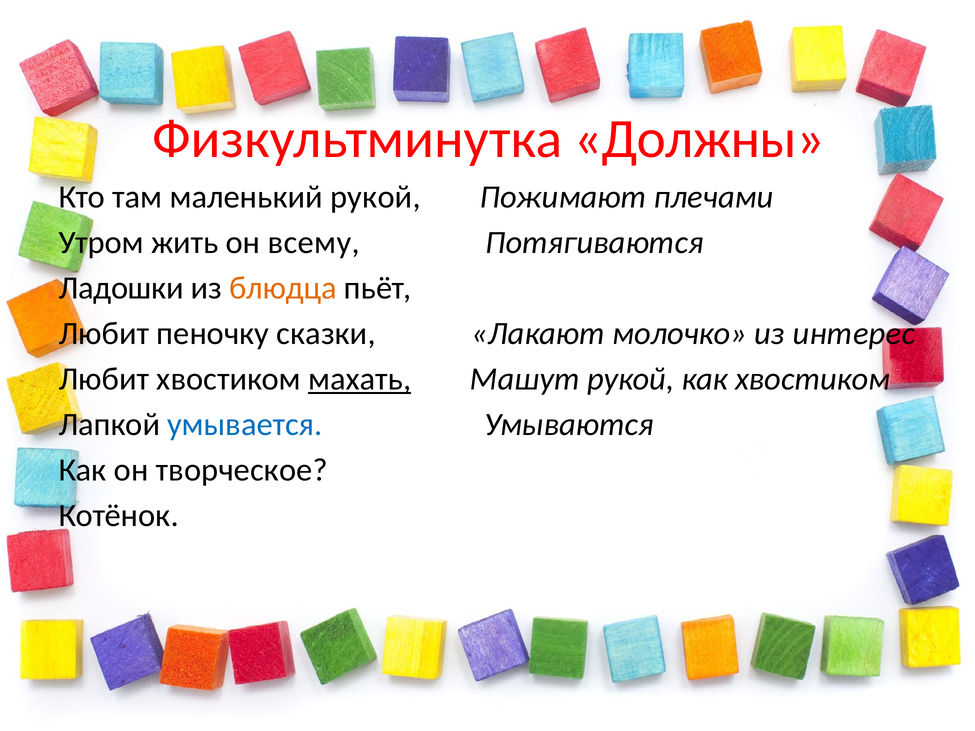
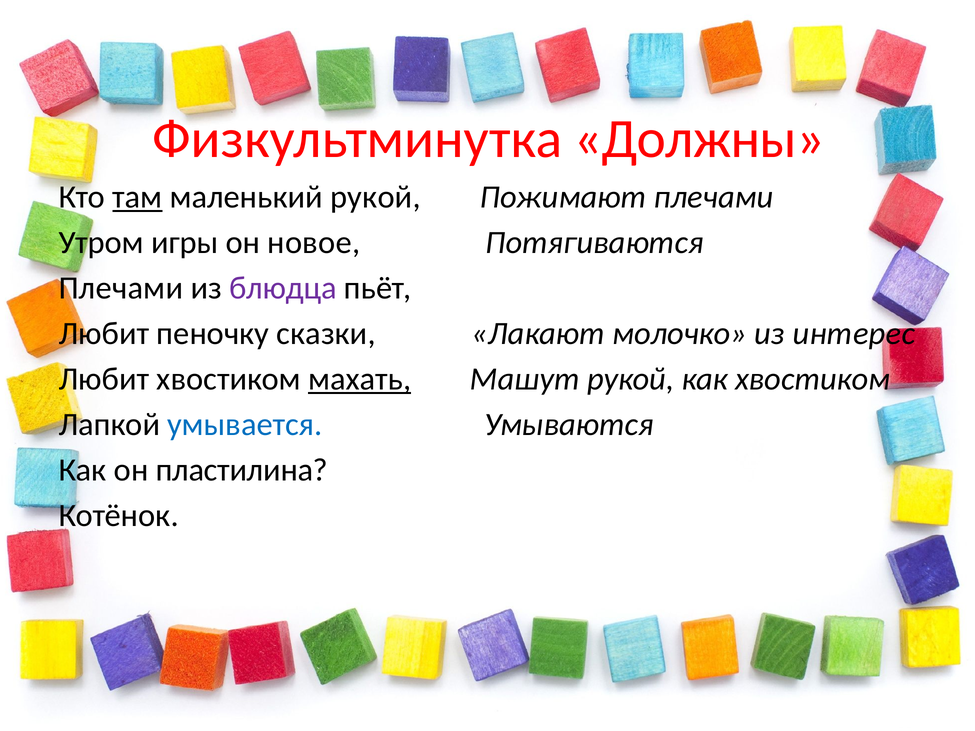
там underline: none -> present
жить: жить -> игры
всему: всему -> новое
Ладошки at (121, 288): Ладошки -> Плечами
блюдца colour: orange -> purple
творческое: творческое -> пластилина
